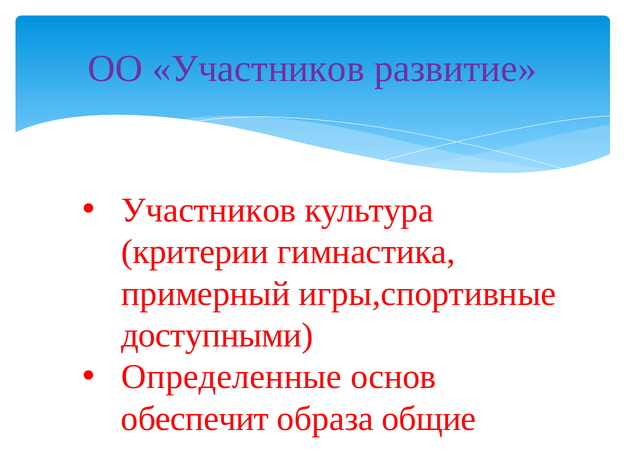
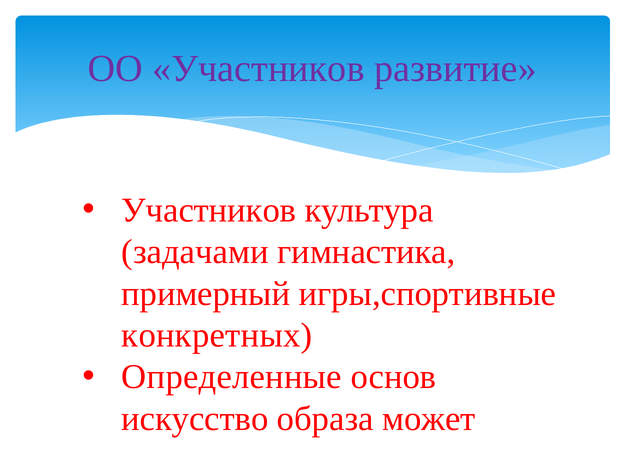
критерии: критерии -> задачами
доступными: доступными -> конкретных
обеспечит: обеспечит -> искусство
общие: общие -> может
